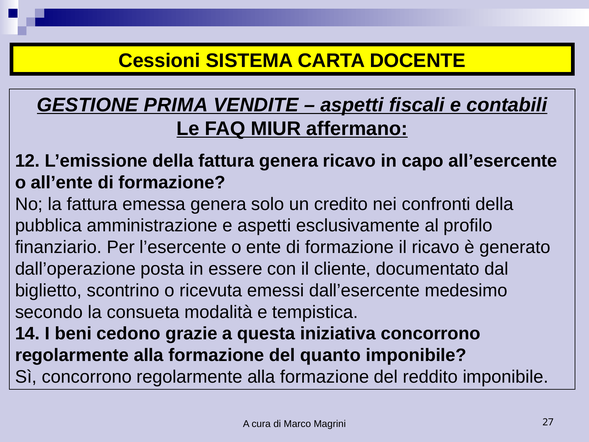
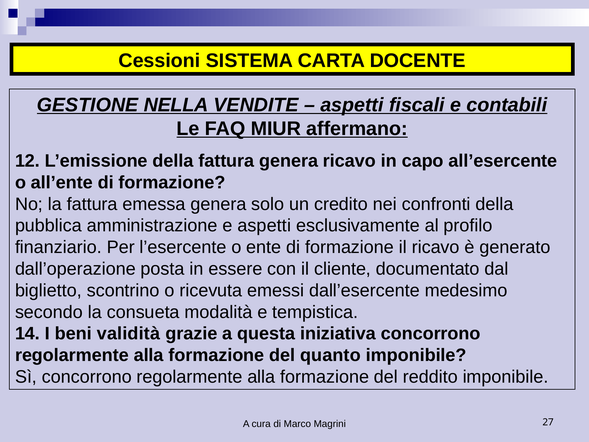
PRIMA: PRIMA -> NELLA
cedono: cedono -> validità
